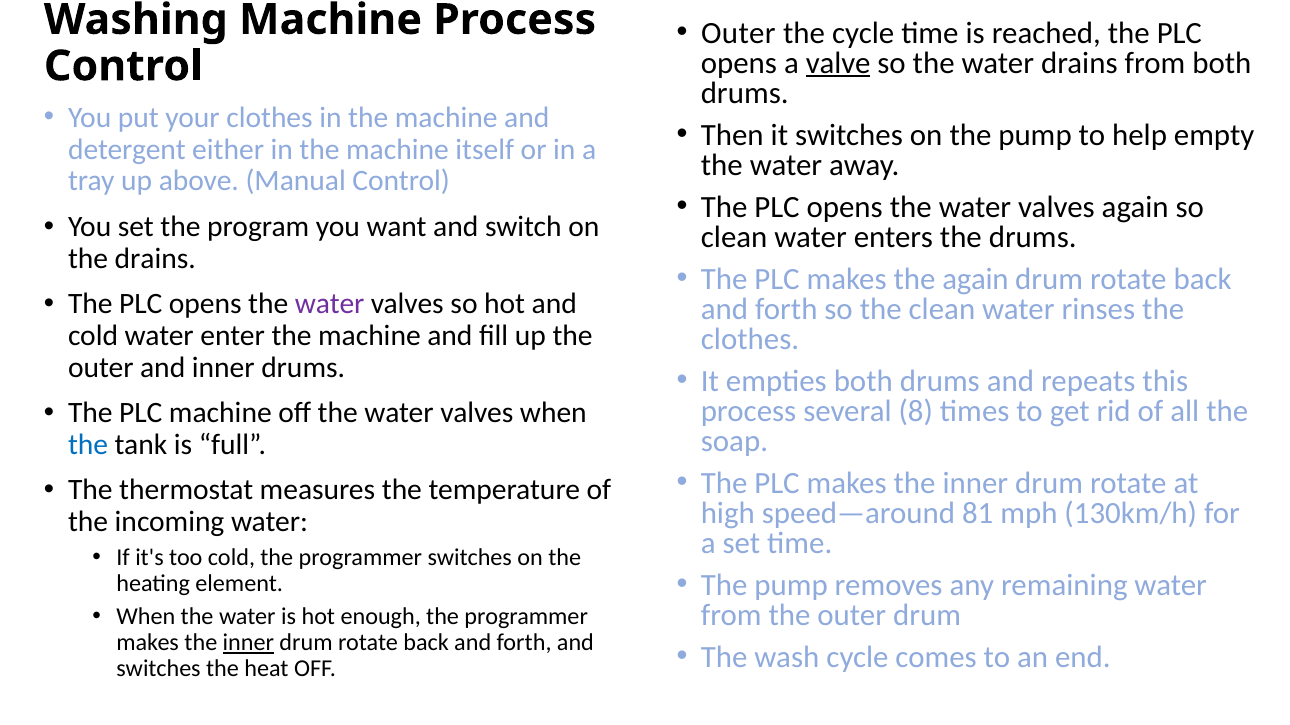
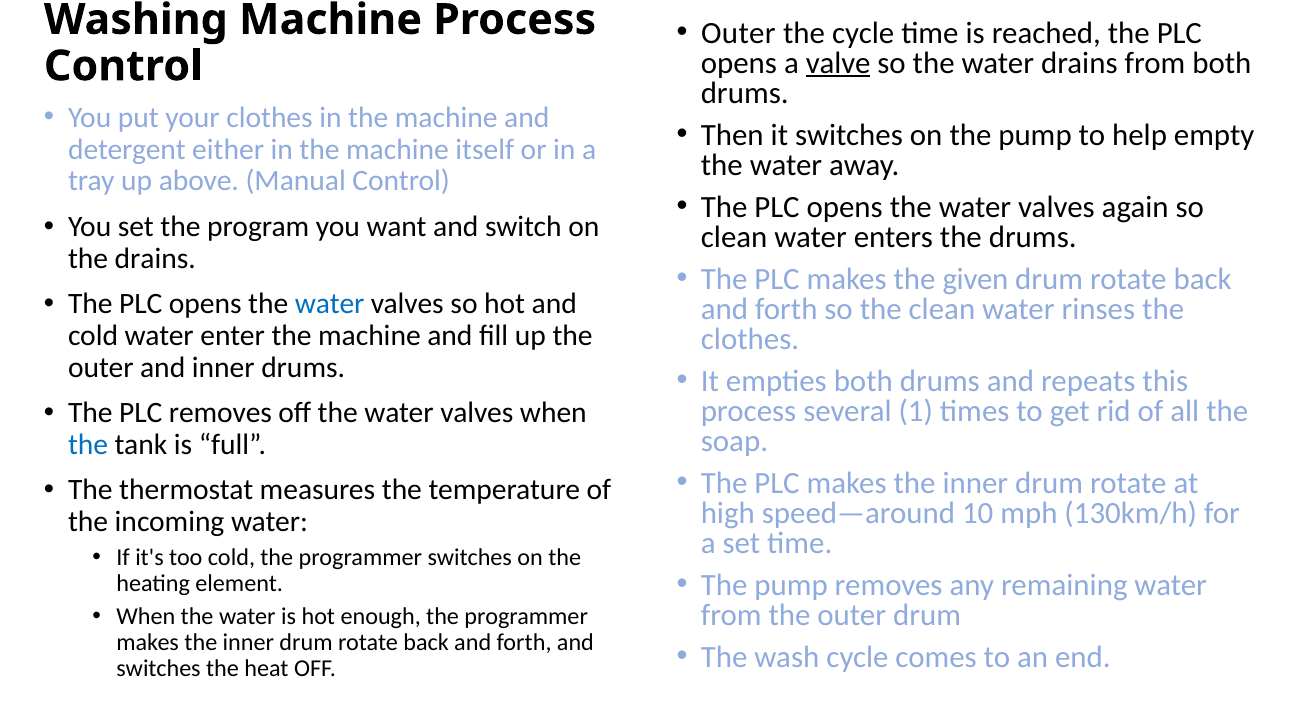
the again: again -> given
water at (330, 304) colour: purple -> blue
PLC machine: machine -> removes
8: 8 -> 1
81: 81 -> 10
inner at (248, 643) underline: present -> none
